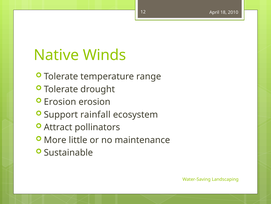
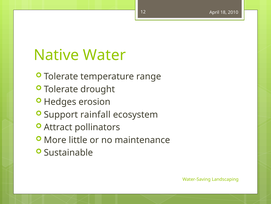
Winds: Winds -> Water
Erosion at (60, 102): Erosion -> Hedges
